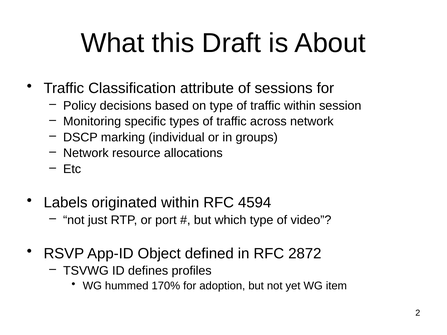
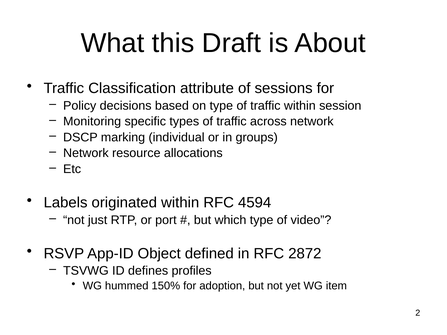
170%: 170% -> 150%
